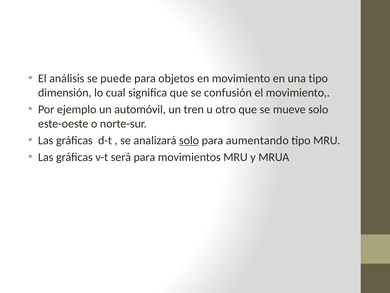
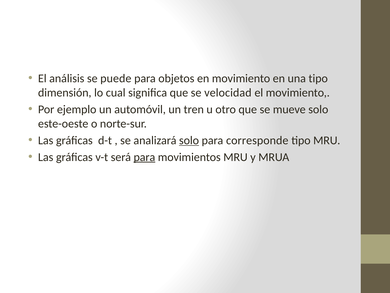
confusión: confusión -> velocidad
aumentando: aumentando -> corresponde
para at (144, 157) underline: none -> present
